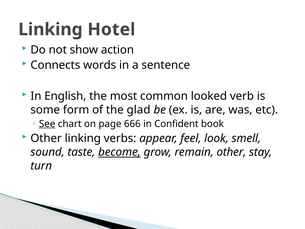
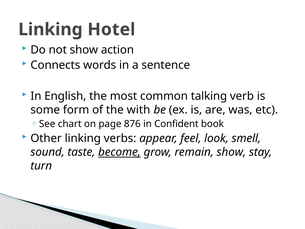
looked: looked -> talking
glad: glad -> with
See underline: present -> none
666: 666 -> 876
remain other: other -> show
